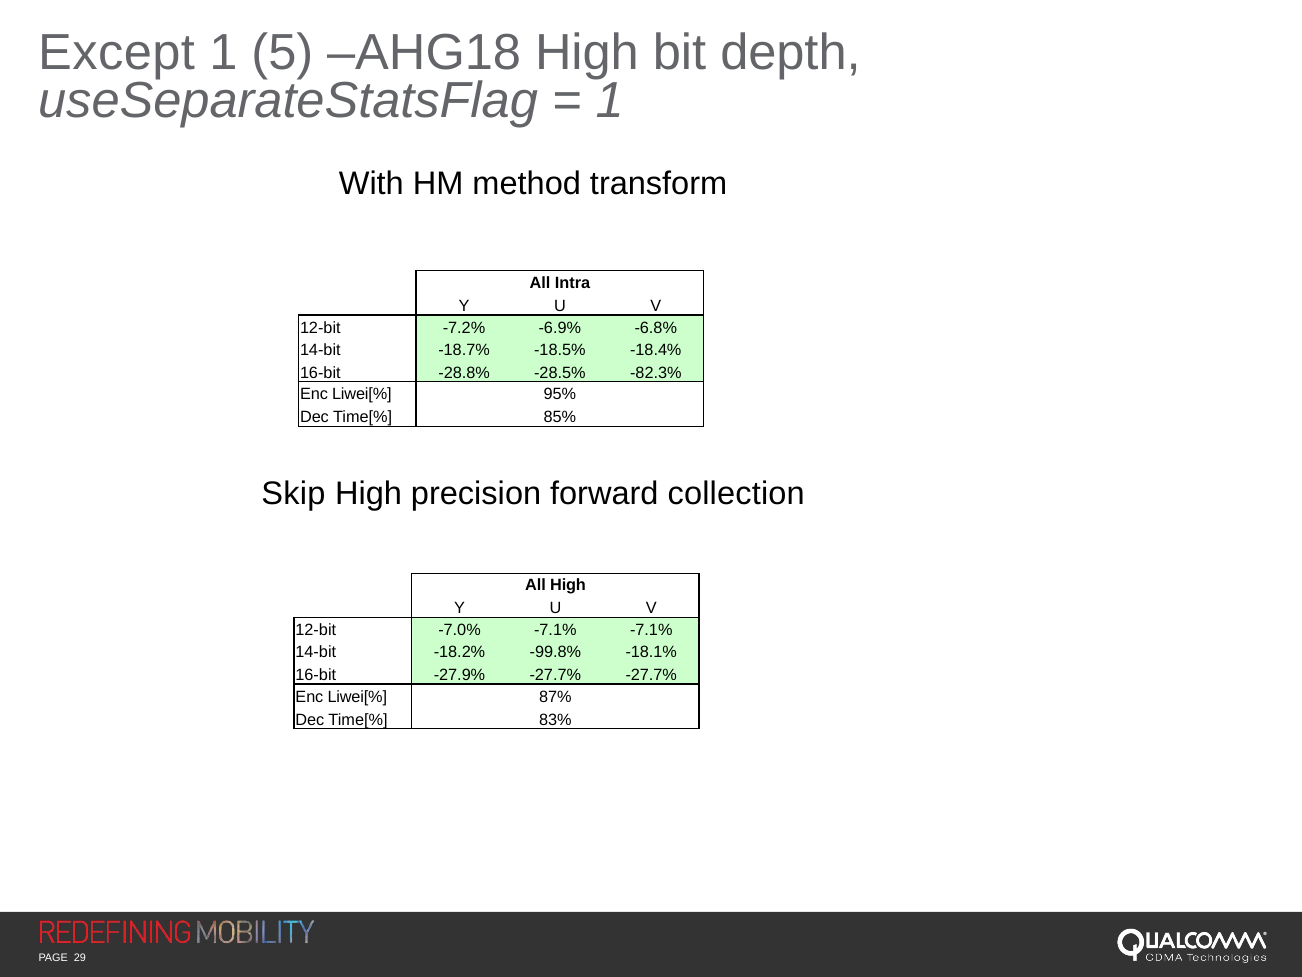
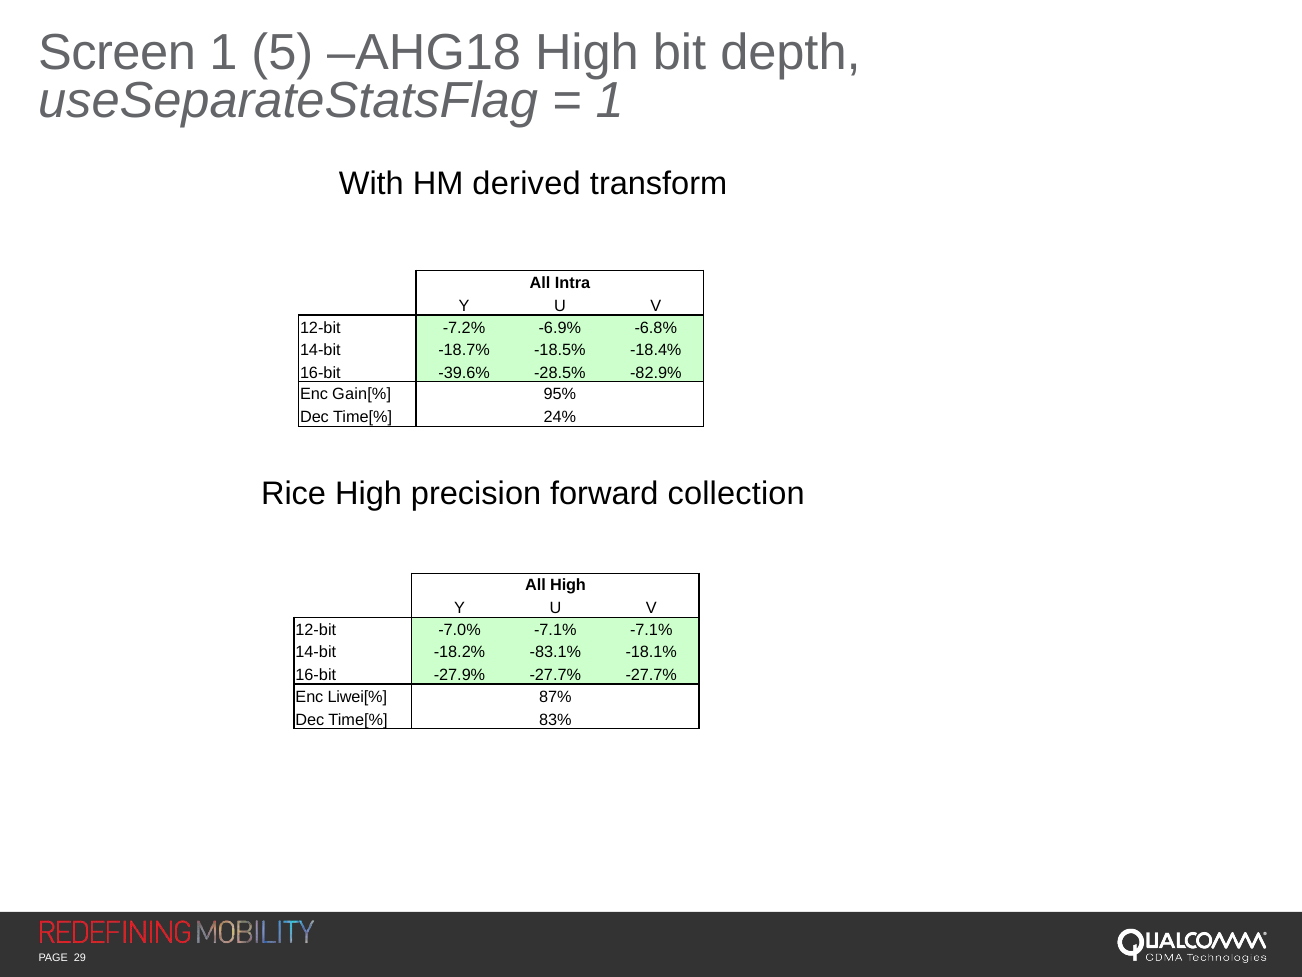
Except: Except -> Screen
method: method -> derived
-28.8%: -28.8% -> -39.6%
-82.3%: -82.3% -> -82.9%
Liwei[% at (362, 394): Liwei[% -> Gain[%
85%: 85% -> 24%
Skip: Skip -> Rice
-99.8%: -99.8% -> -83.1%
